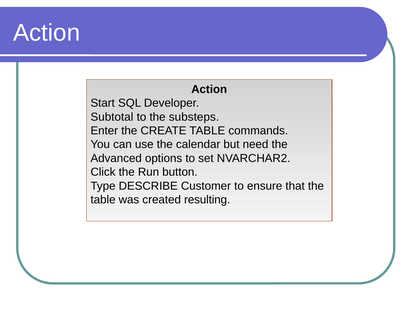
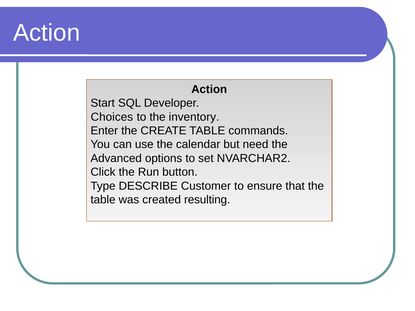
Subtotal: Subtotal -> Choices
substeps: substeps -> inventory
